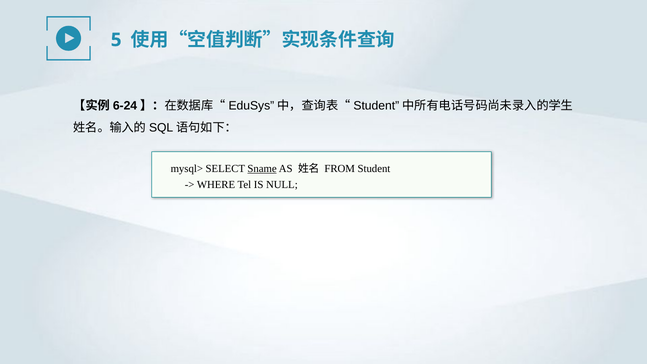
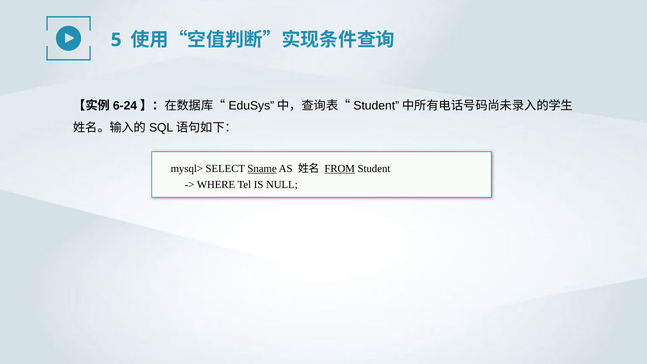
FROM underline: none -> present
